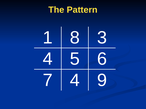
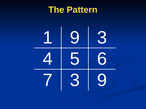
1 8: 8 -> 9
7 4: 4 -> 3
